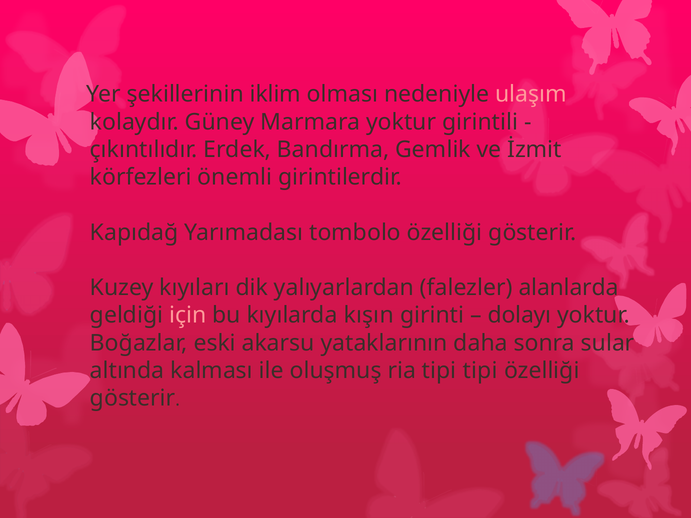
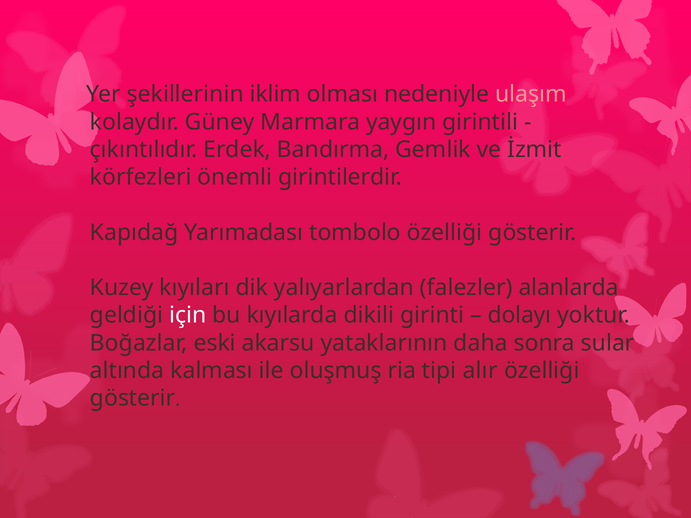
Marmara yoktur: yoktur -> yaygın
için colour: pink -> white
kışın: kışın -> dikili
tipi tipi: tipi -> alır
